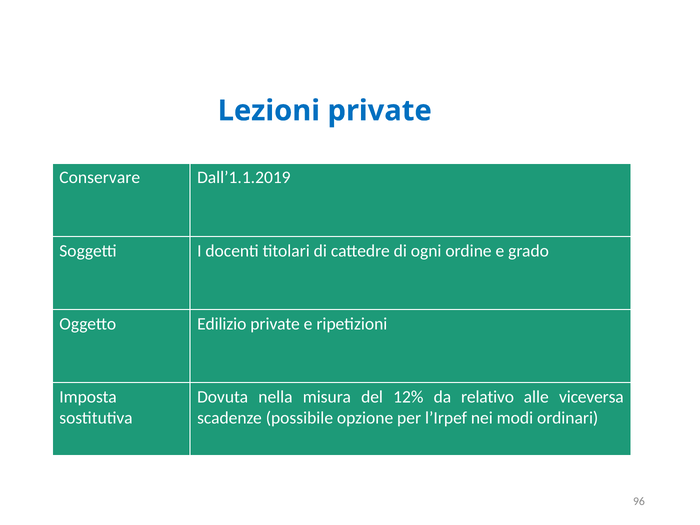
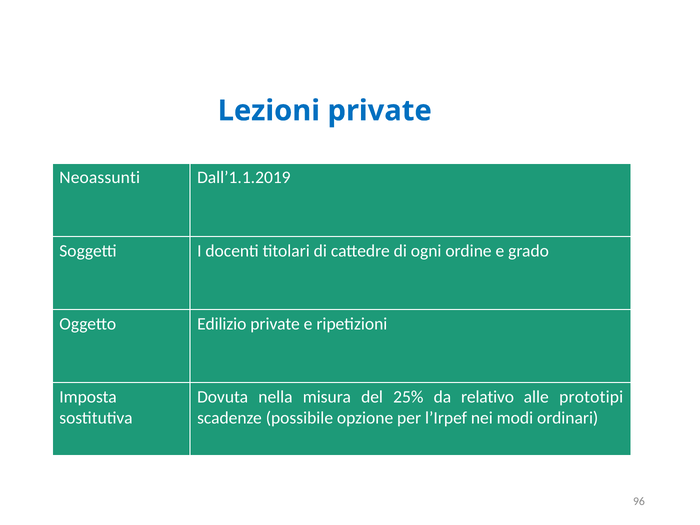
Conservare: Conservare -> Neoassunti
12%: 12% -> 25%
viceversa: viceversa -> prototipi
